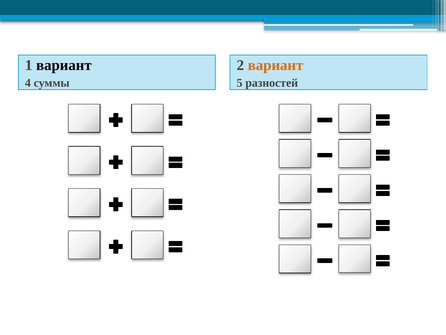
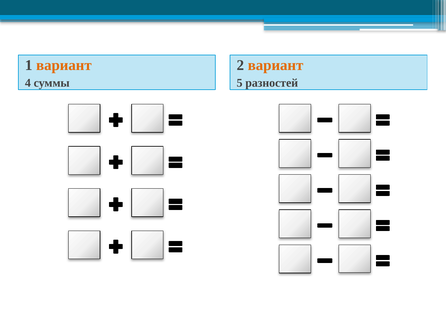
вариант at (64, 65) colour: black -> orange
